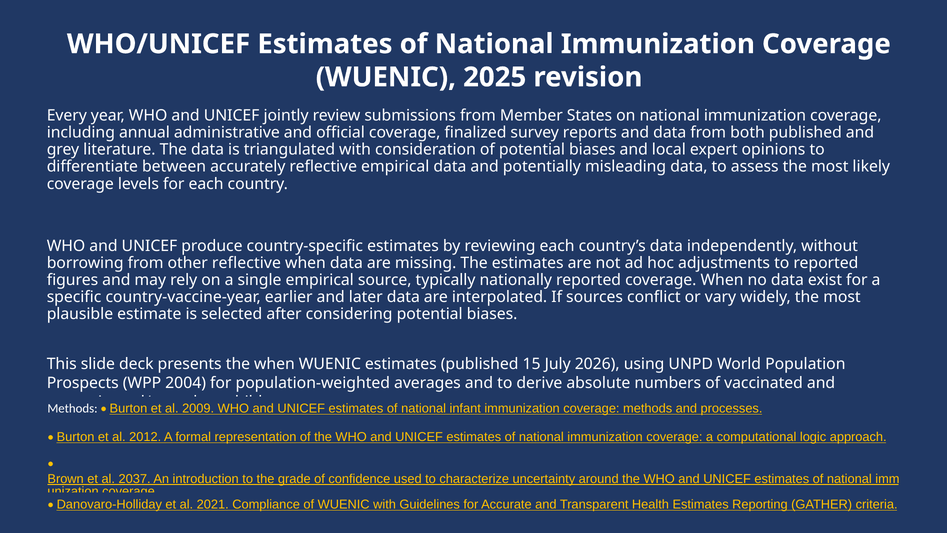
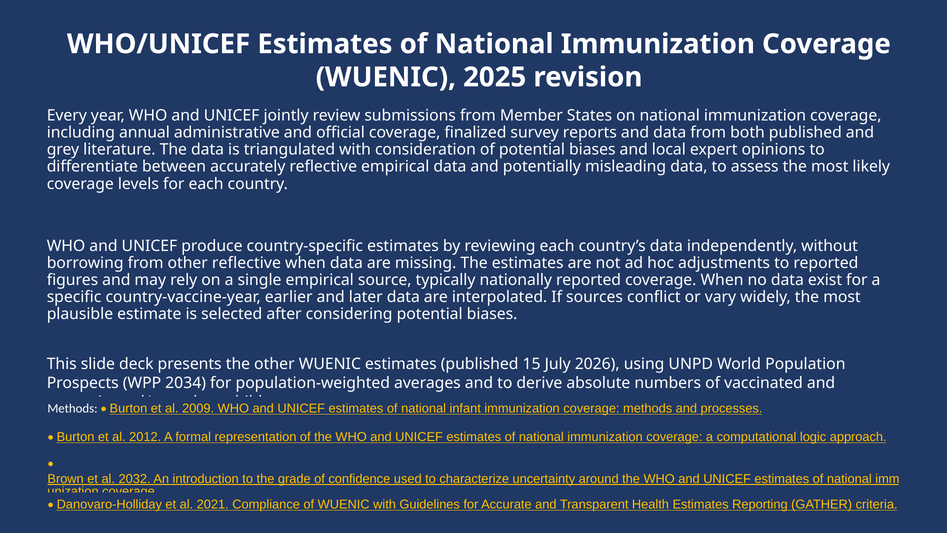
the when: when -> other
2004: 2004 -> 2034
2037: 2037 -> 2032
